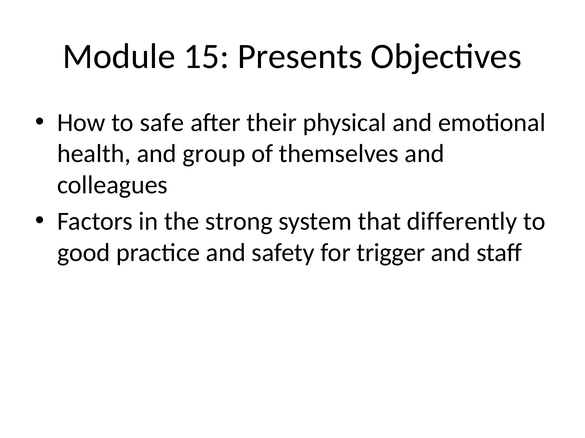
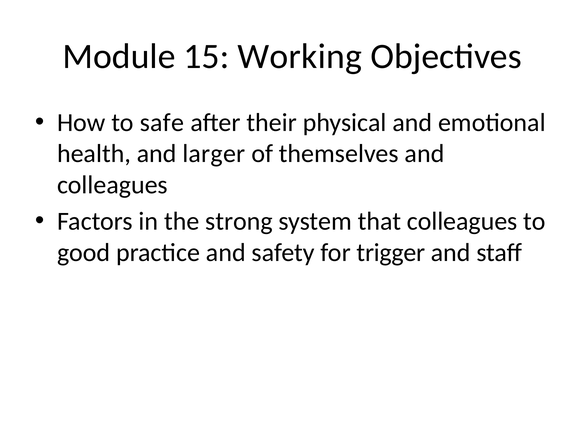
Presents: Presents -> Working
group: group -> larger
that differently: differently -> colleagues
